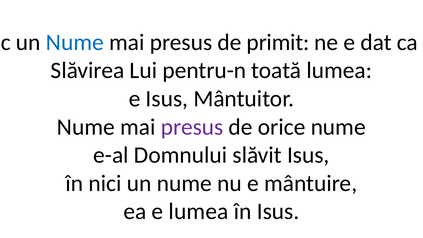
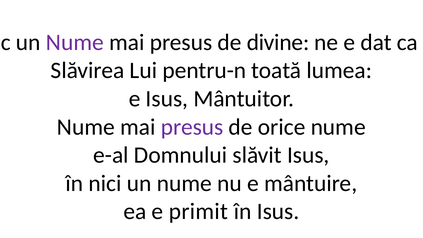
Nume at (75, 42) colour: blue -> purple
primit: primit -> divine
e lumea: lumea -> primit
